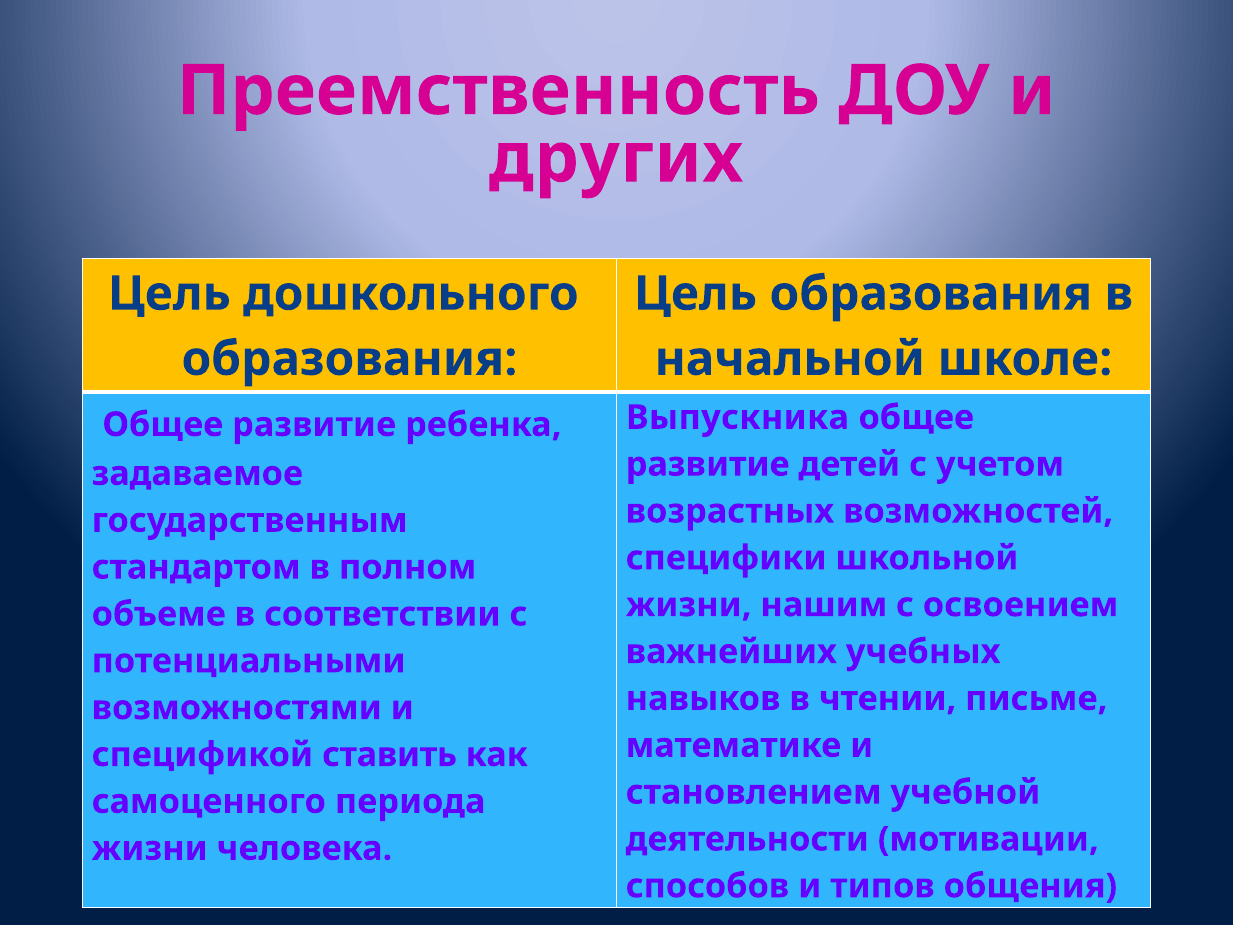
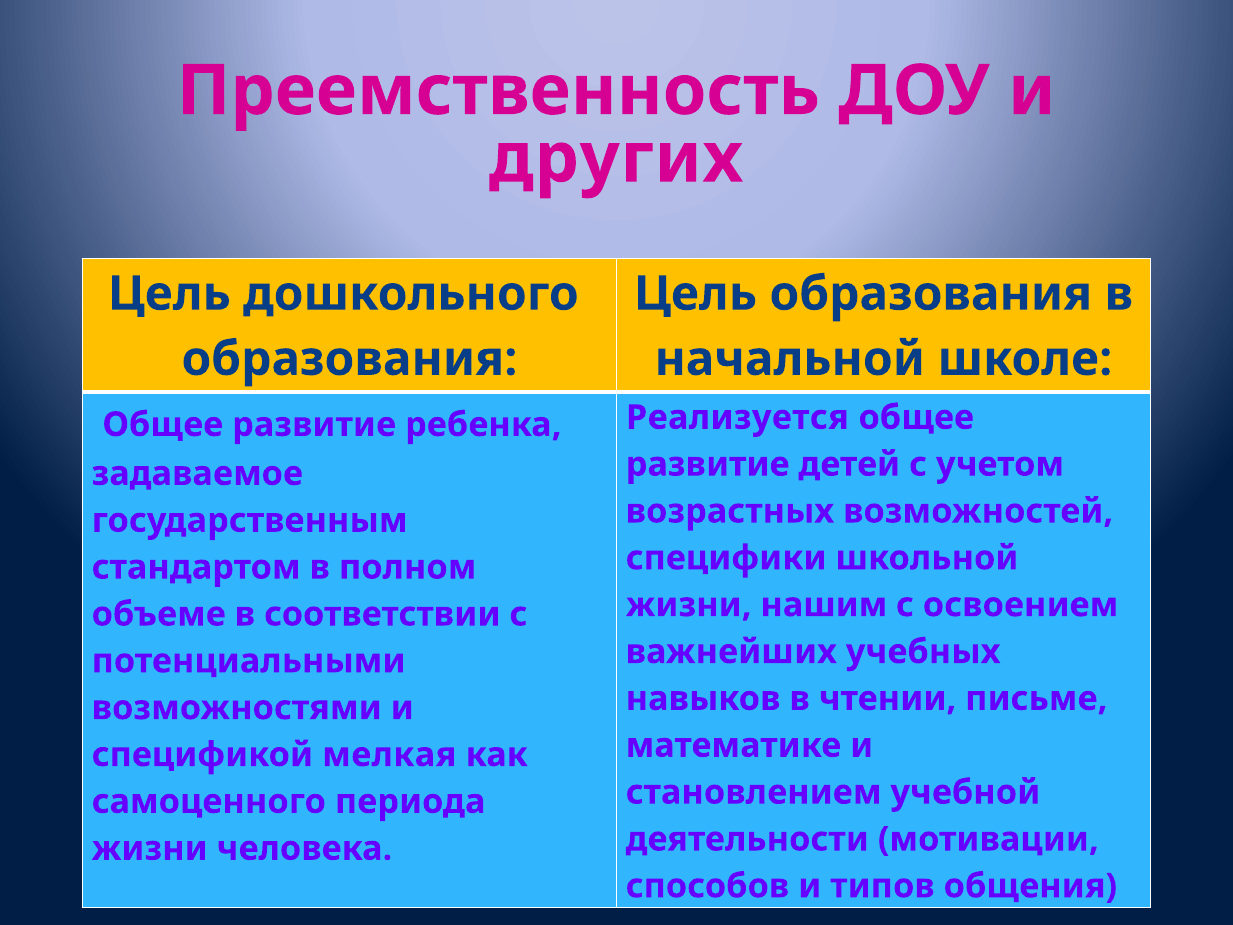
Выпускника: Выпускника -> Реализуется
ставить: ставить -> мелкая
